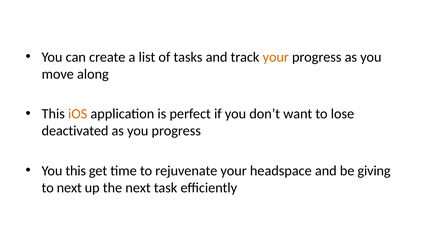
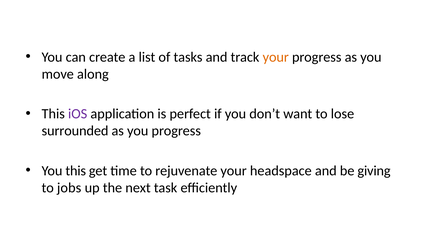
iOS colour: orange -> purple
deactivated: deactivated -> surrounded
to next: next -> jobs
